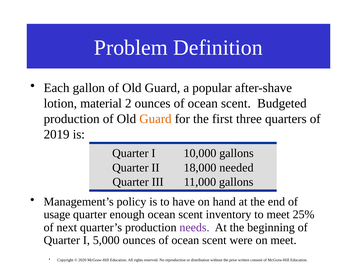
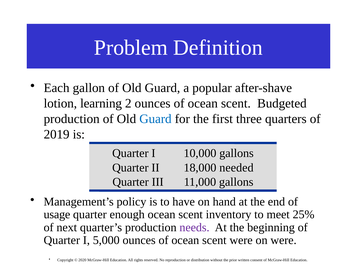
material: material -> learning
Guard at (155, 119) colour: orange -> blue
on meet: meet -> were
